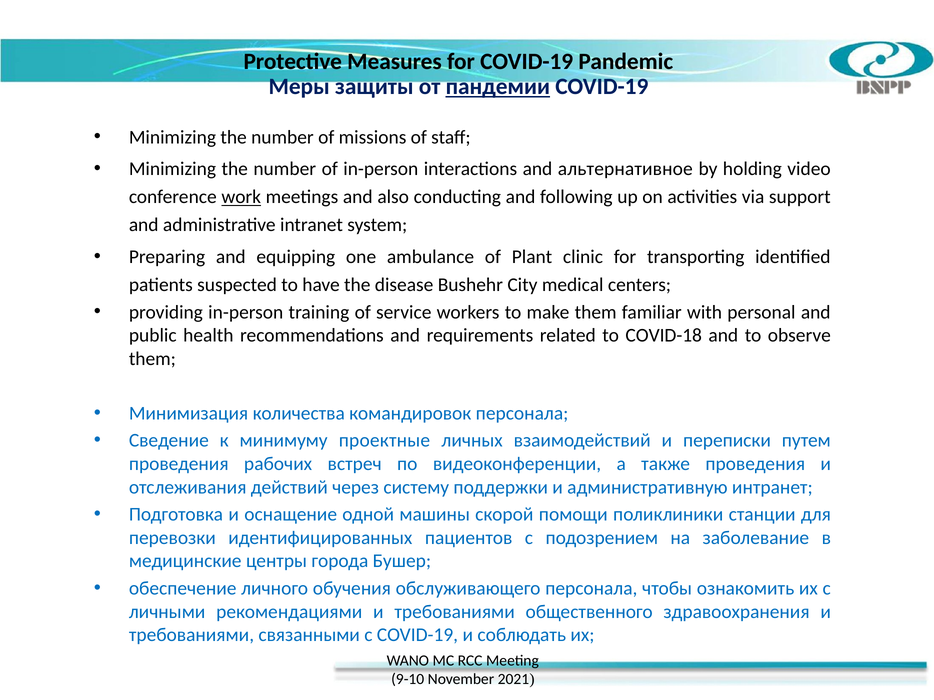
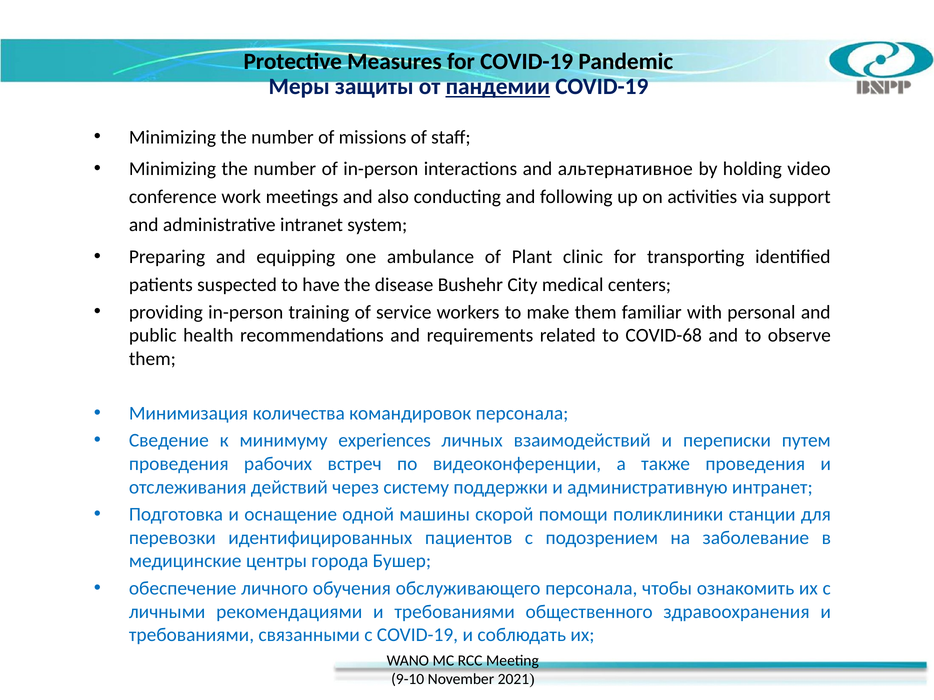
work underline: present -> none
COVID-18: COVID-18 -> COVID-68
проектные: проектные -> experiences
